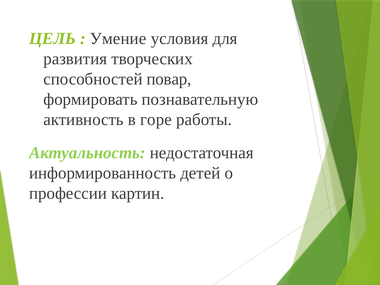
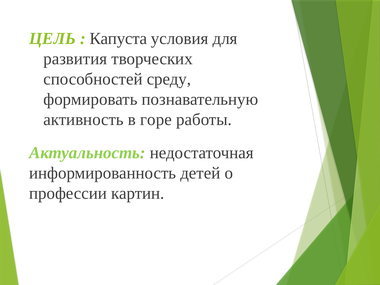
Умение: Умение -> Капуста
повар: повар -> среду
